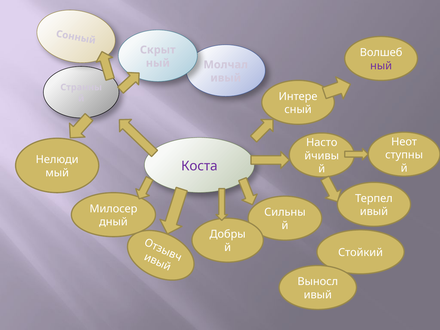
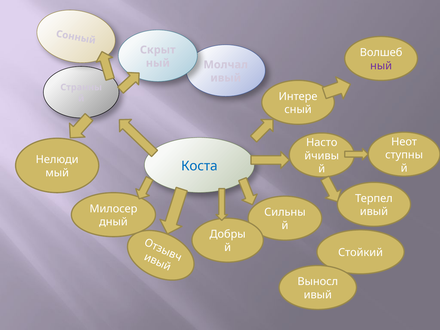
Коста colour: purple -> blue
